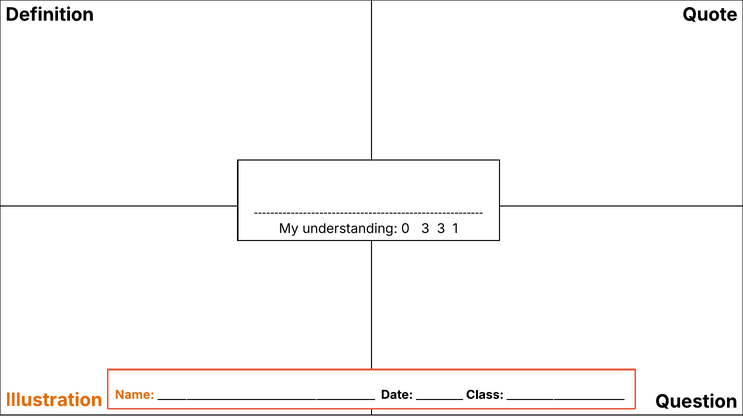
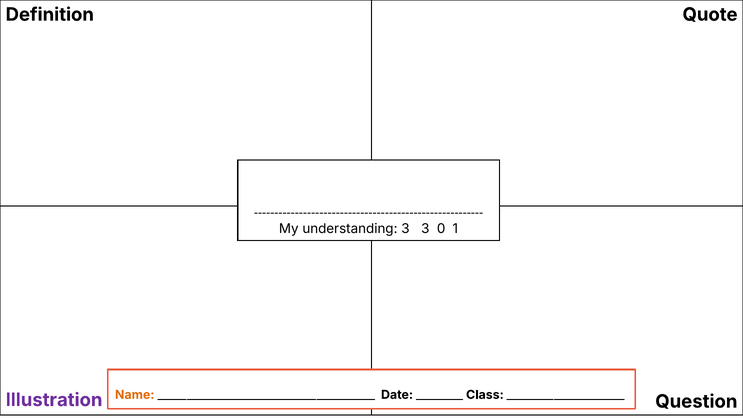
understanding 0: 0 -> 3
3 3: 3 -> 0
Illustration colour: orange -> purple
